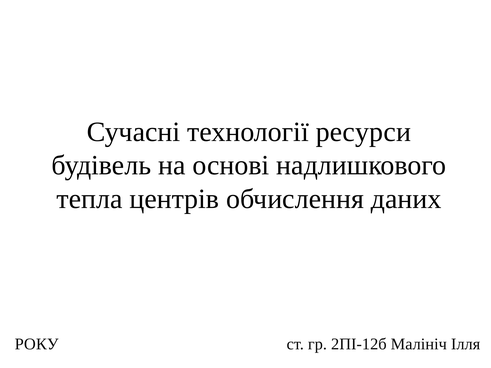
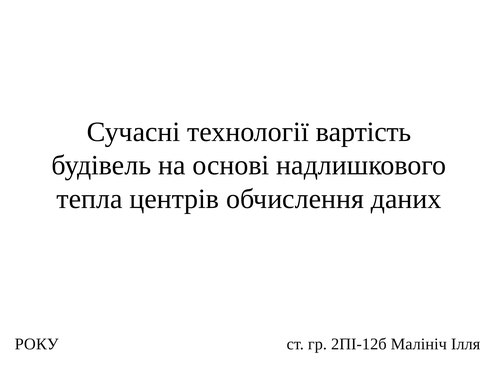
ресурси: ресурси -> вартість
